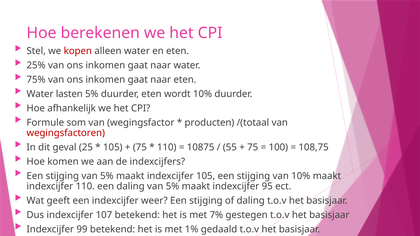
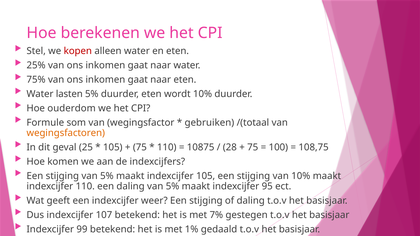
afhankelijk: afhankelijk -> ouderdom
producten: producten -> gebruiken
wegingsfactoren colour: red -> orange
55: 55 -> 28
